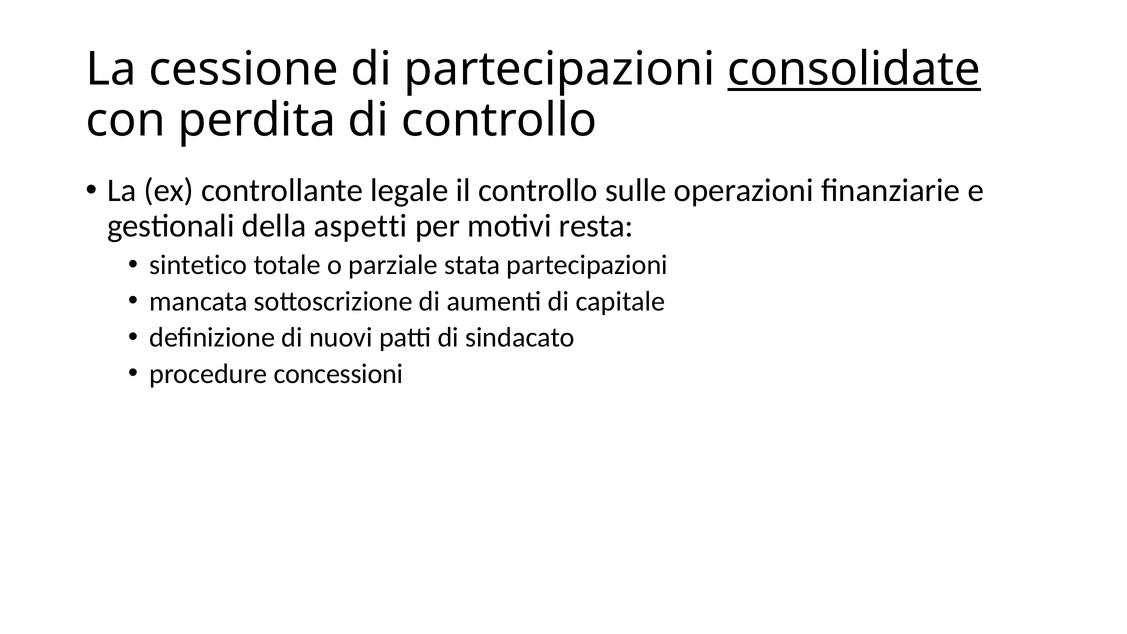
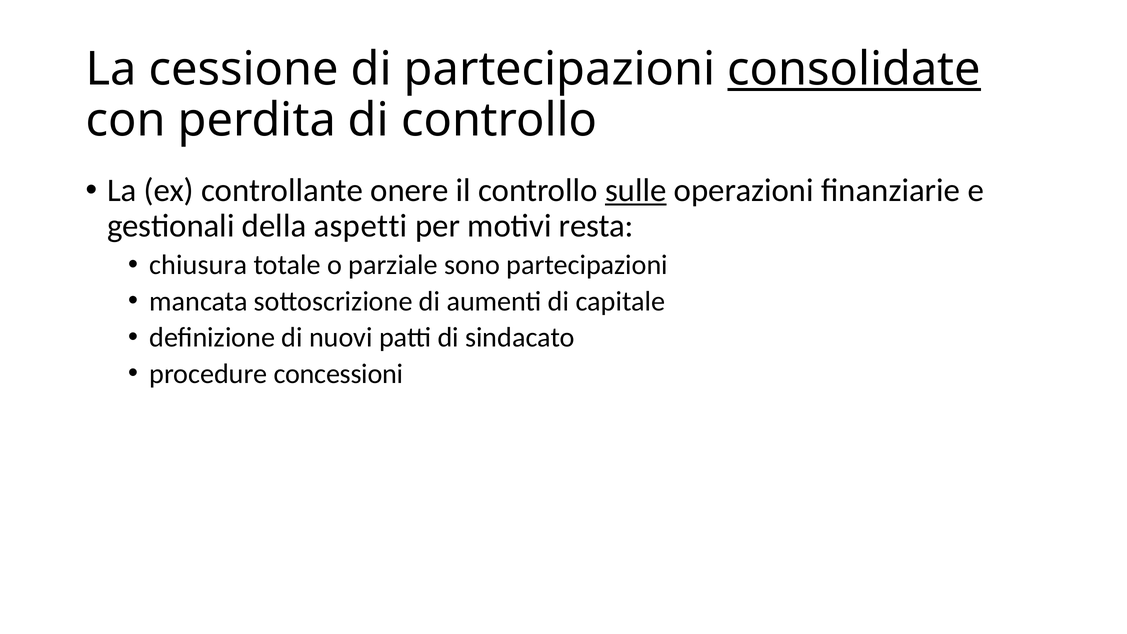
legale: legale -> onere
sulle underline: none -> present
sintetico: sintetico -> chiusura
stata: stata -> sono
